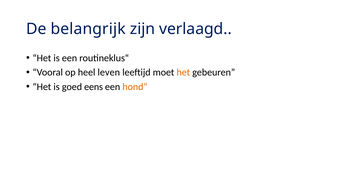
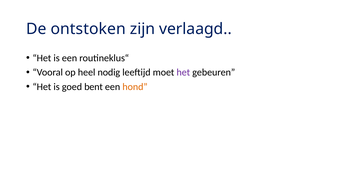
belangrijk: belangrijk -> ontstoken
leven: leven -> nodig
het at (183, 72) colour: orange -> purple
eens: eens -> bent
